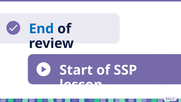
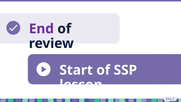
End colour: blue -> purple
